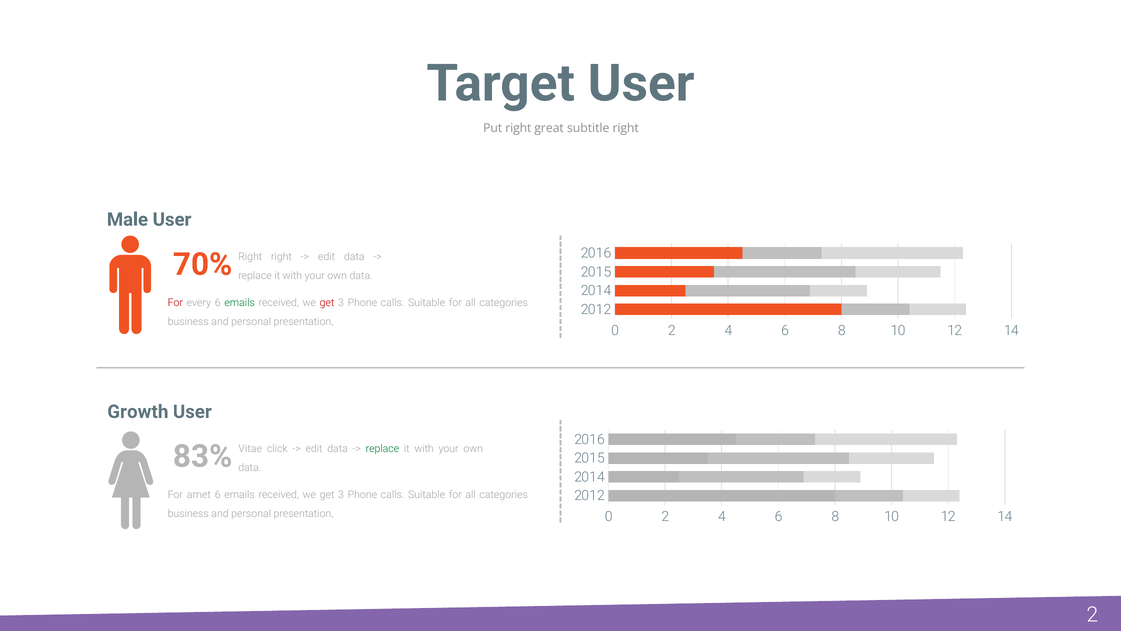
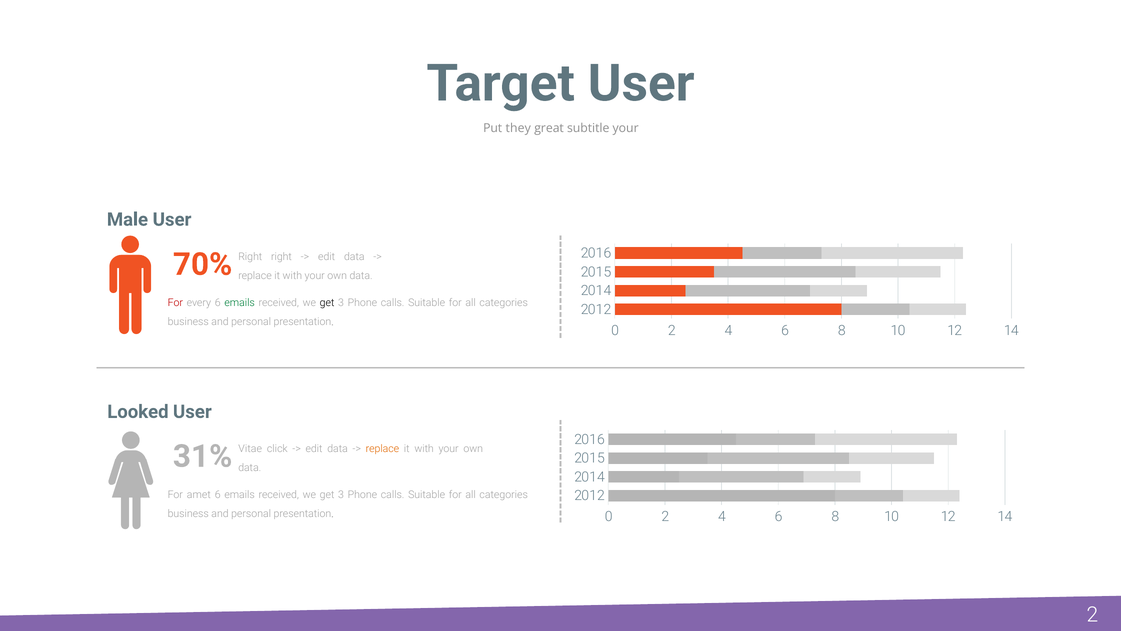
Put right: right -> they
subtitle right: right -> your
get at (327, 303) colour: red -> black
Growth: Growth -> Looked
83%: 83% -> 31%
replace at (382, 449) colour: green -> orange
